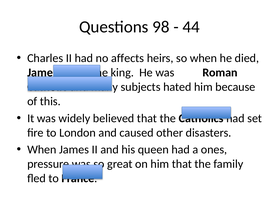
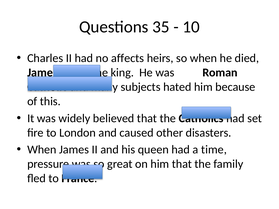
98: 98 -> 35
44: 44 -> 10
ones: ones -> time
